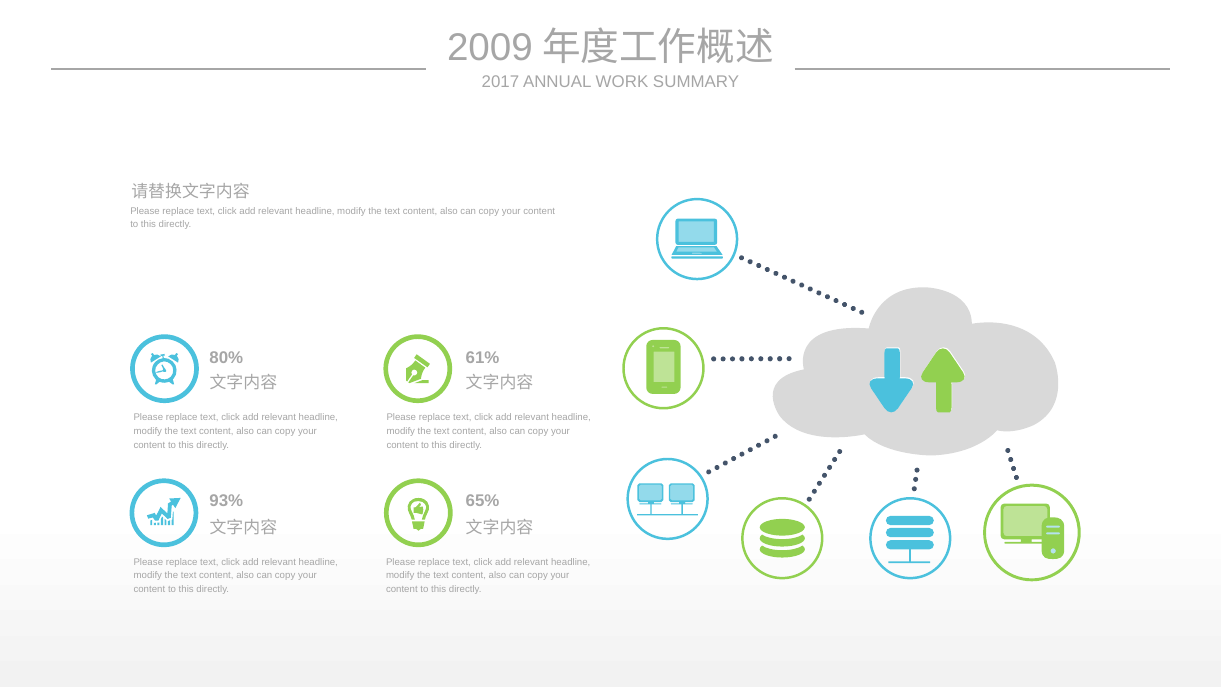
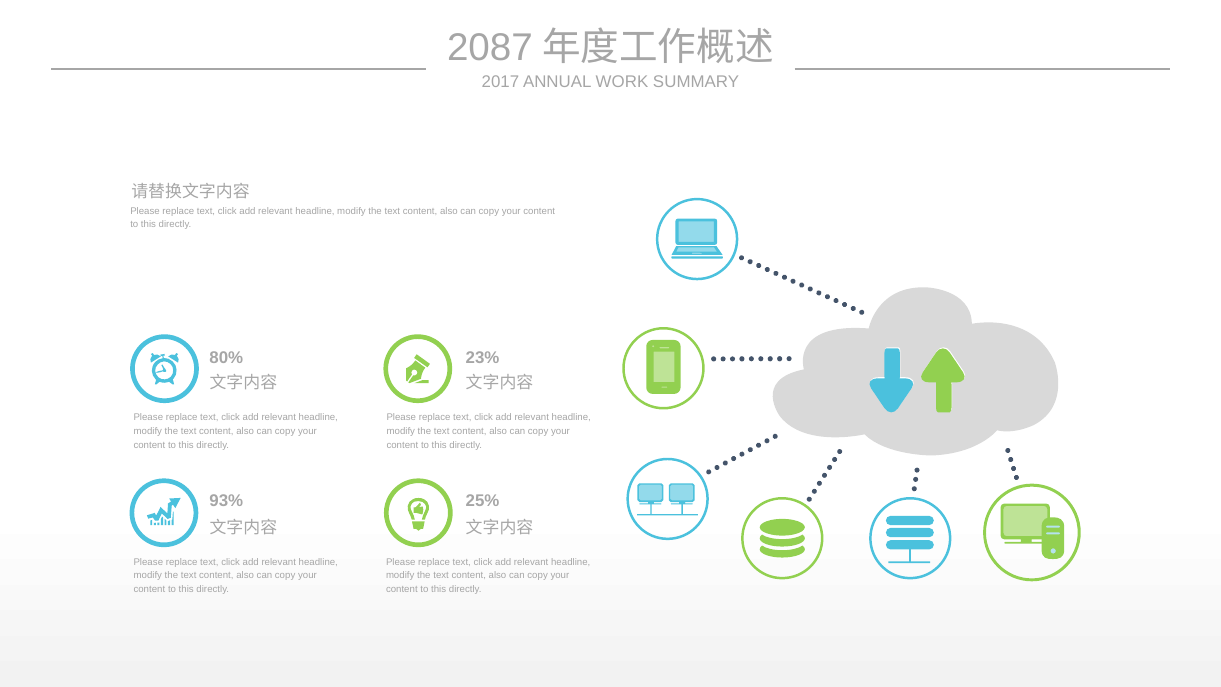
2009: 2009 -> 2087
61%: 61% -> 23%
65%: 65% -> 25%
